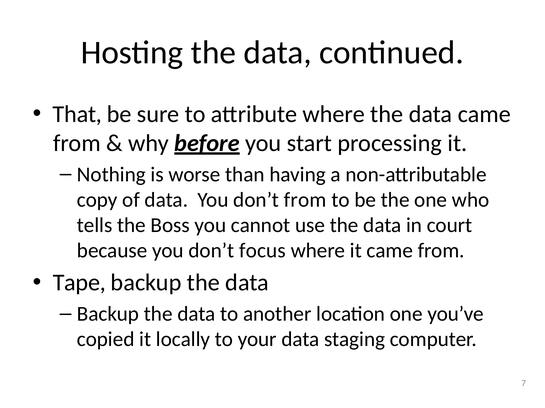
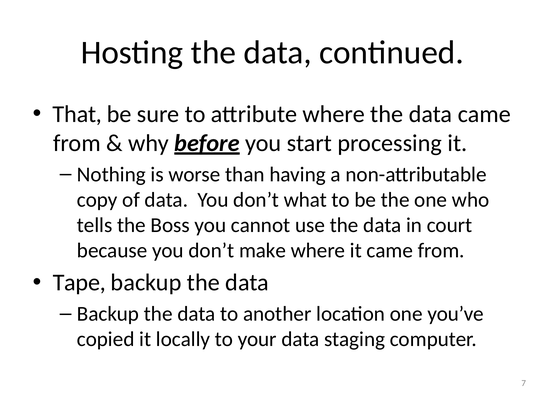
don’t from: from -> what
focus: focus -> make
